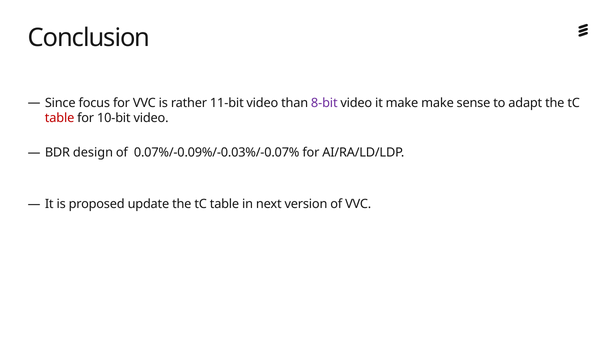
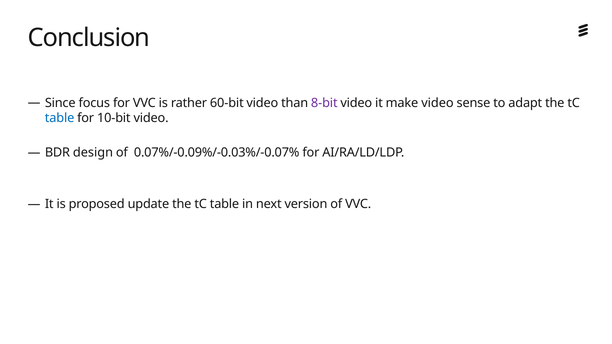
11-bit: 11-bit -> 60-bit
make make: make -> video
table at (60, 118) colour: red -> blue
